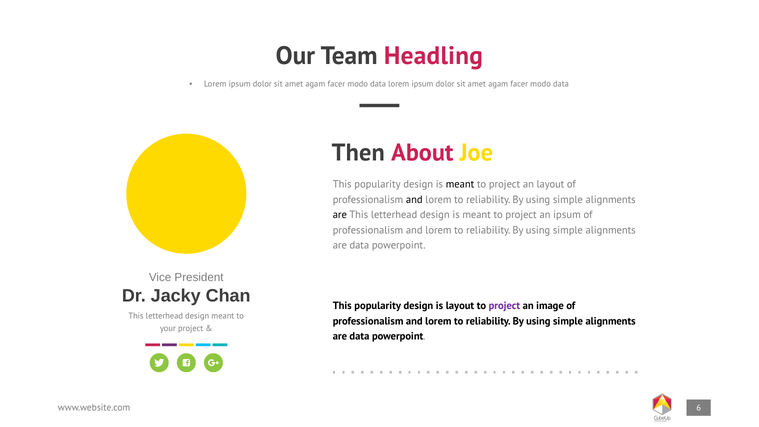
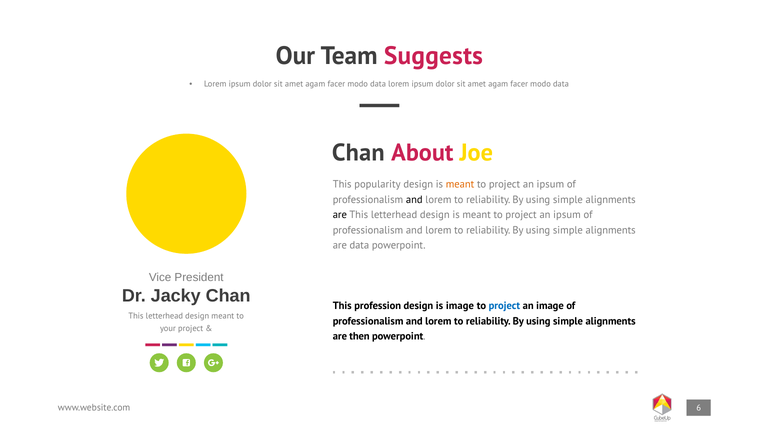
Headling: Headling -> Suggests
Then at (358, 153): Then -> Chan
meant at (460, 184) colour: black -> orange
layout at (550, 184): layout -> ipsum
popularity at (378, 306): popularity -> profession
is layout: layout -> image
project at (504, 306) colour: purple -> blue
data at (359, 336): data -> then
